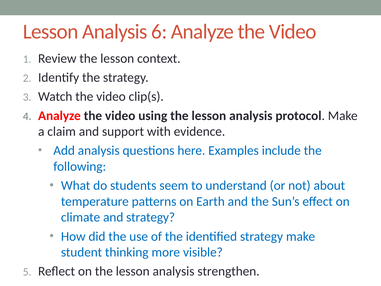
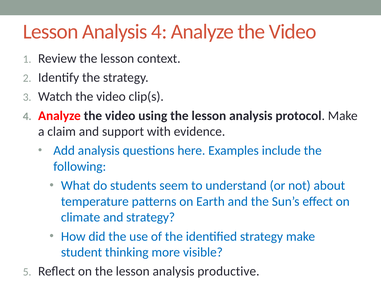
Analysis 6: 6 -> 4
strengthen: strengthen -> productive
